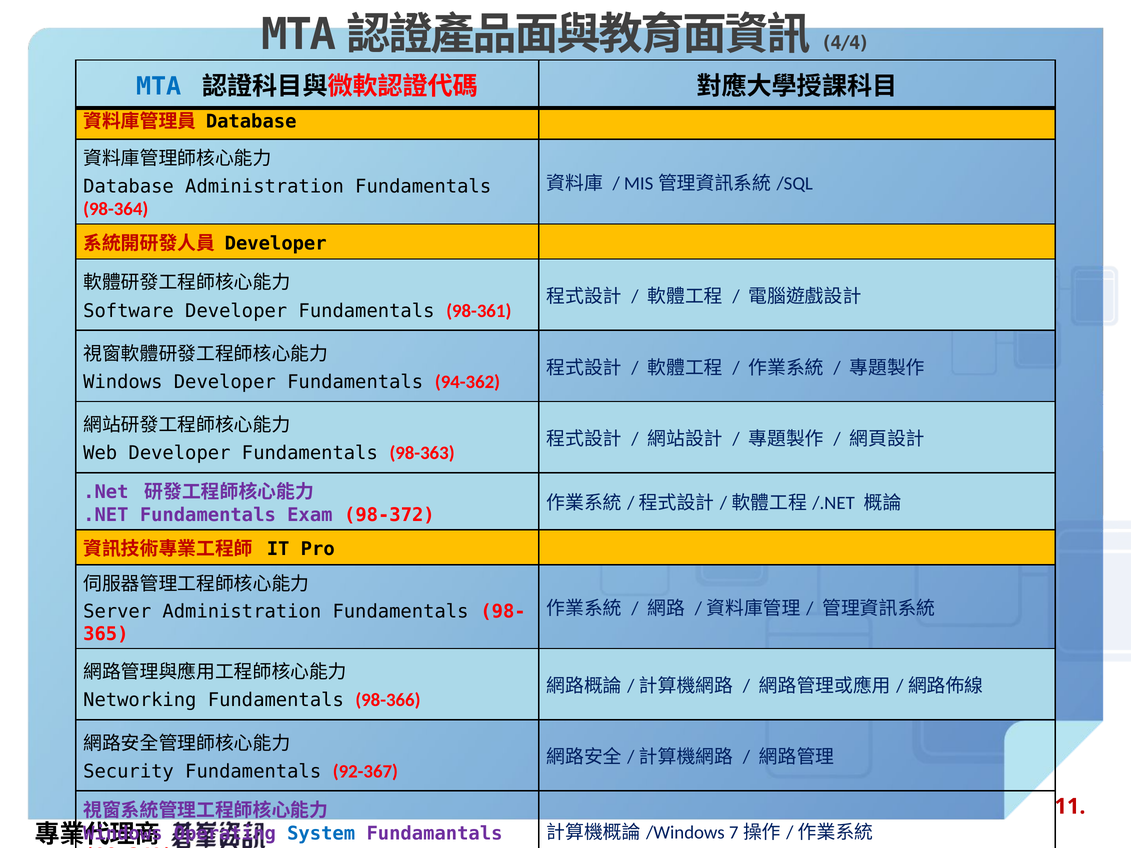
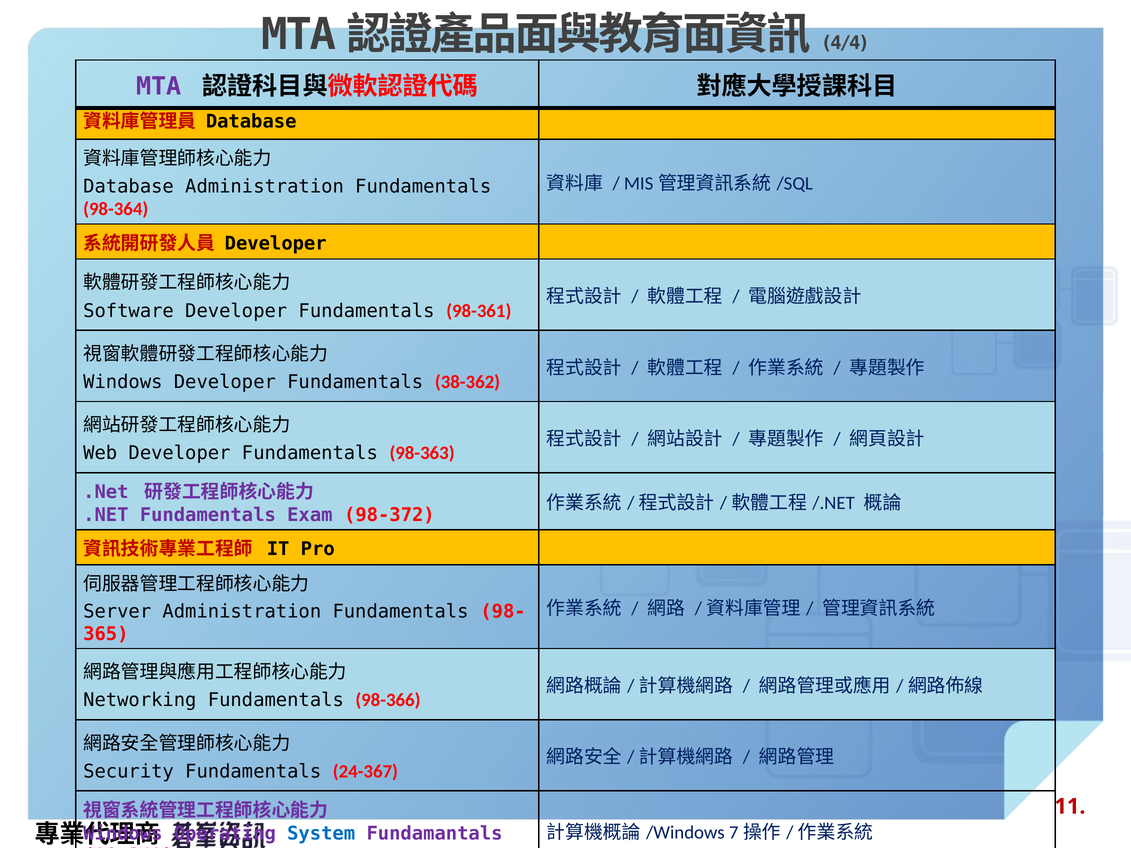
MTA colour: blue -> purple
94-362: 94-362 -> 38-362
92-367: 92-367 -> 24-367
